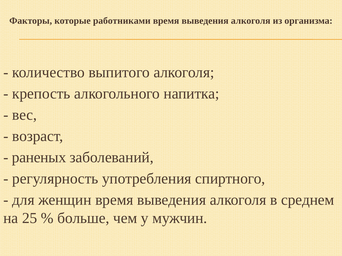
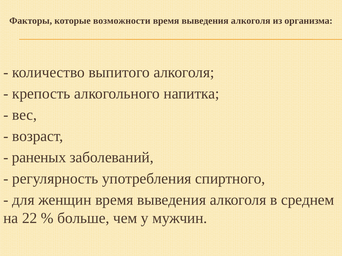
работниками: работниками -> возможности
25: 25 -> 22
